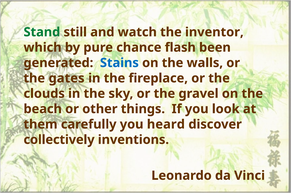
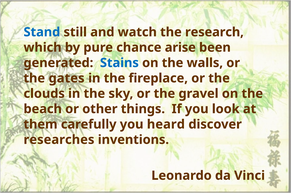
Stand colour: green -> blue
inventor: inventor -> research
flash: flash -> arise
collectively: collectively -> researches
